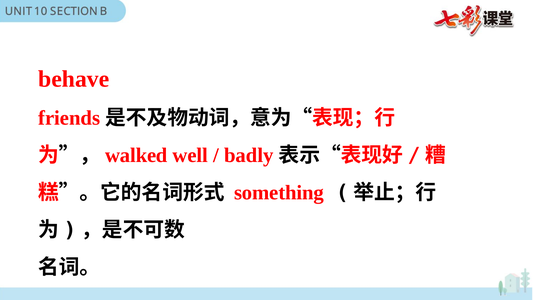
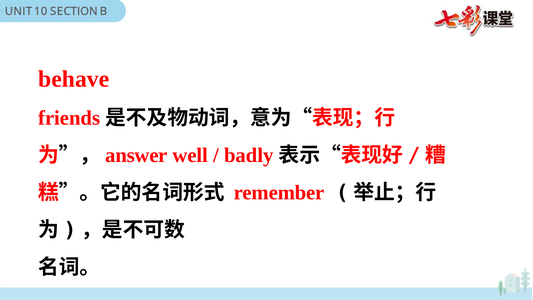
walked: walked -> answer
something: something -> remember
